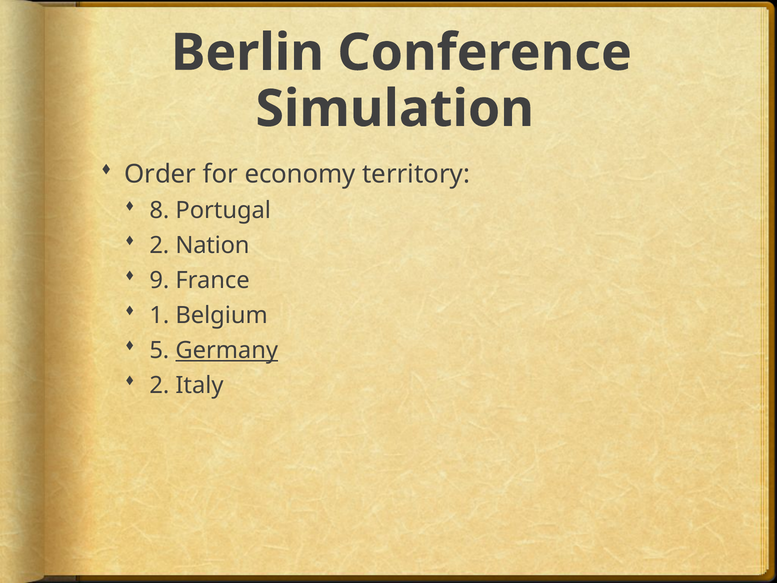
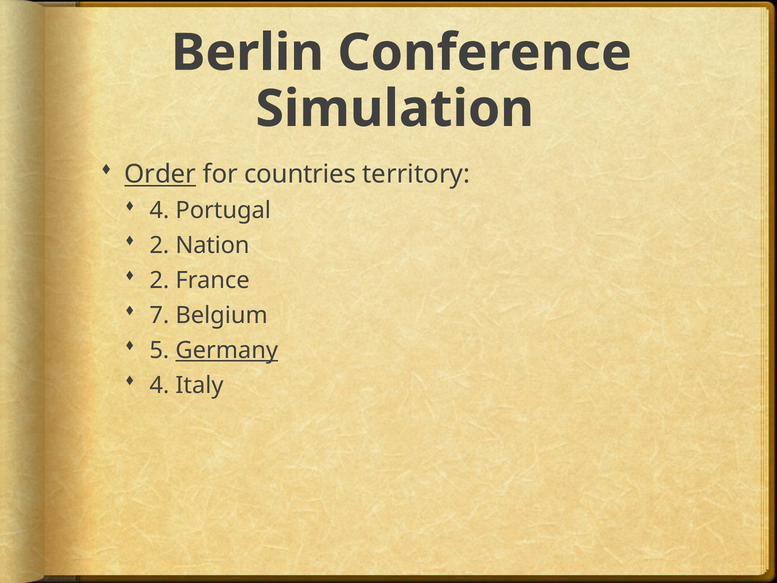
Order underline: none -> present
economy: economy -> countries
8 at (159, 210): 8 -> 4
9 at (159, 280): 9 -> 2
1: 1 -> 7
2 at (159, 385): 2 -> 4
